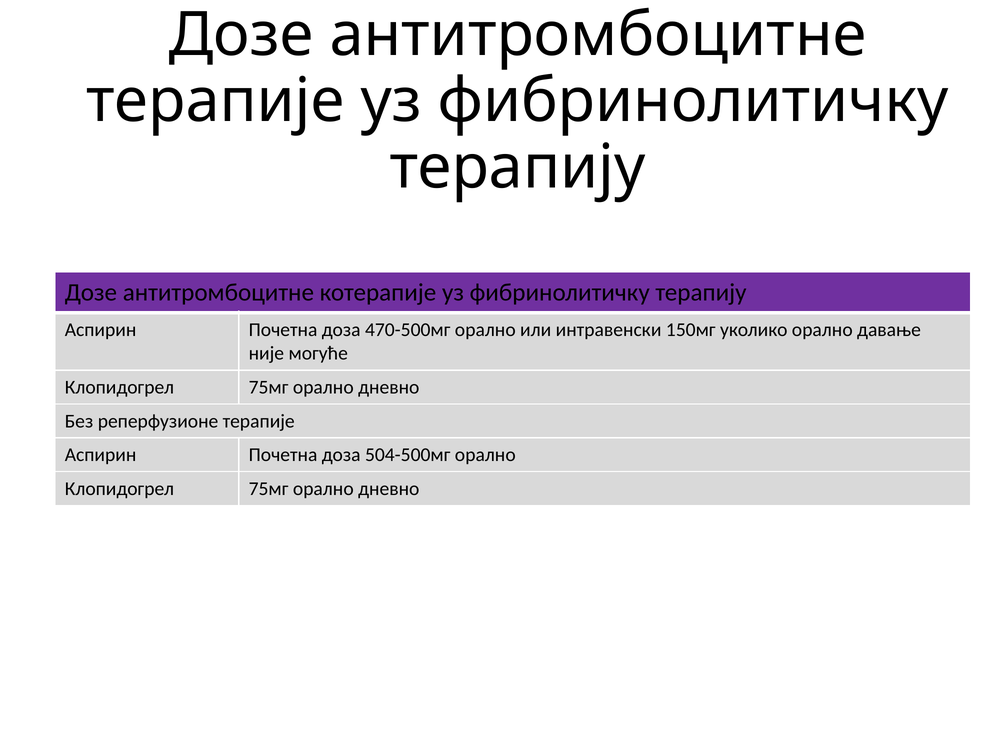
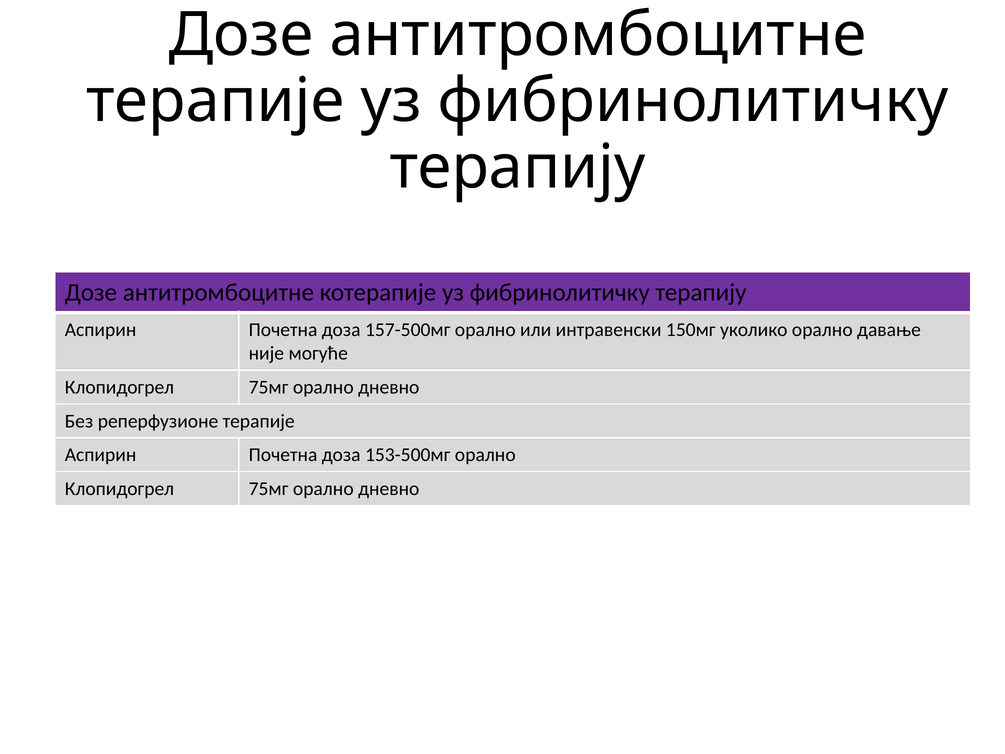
470-500мг: 470-500мг -> 157-500мг
504-500мг: 504-500мг -> 153-500мг
